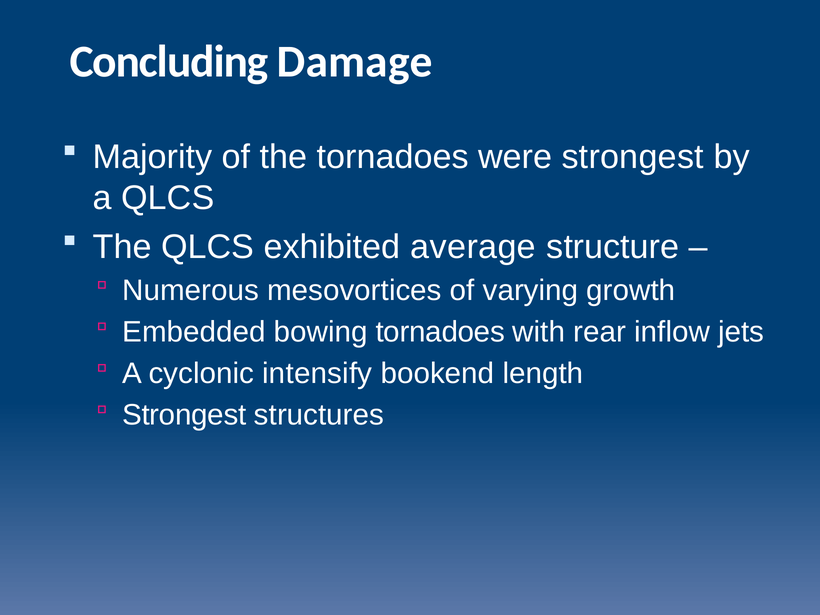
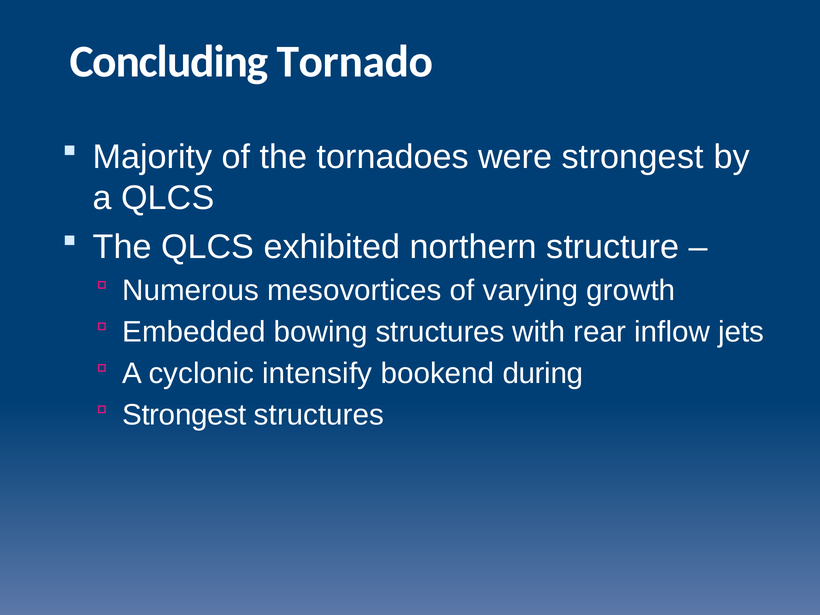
Damage: Damage -> Tornado
average: average -> northern
bowing tornadoes: tornadoes -> structures
length: length -> during
